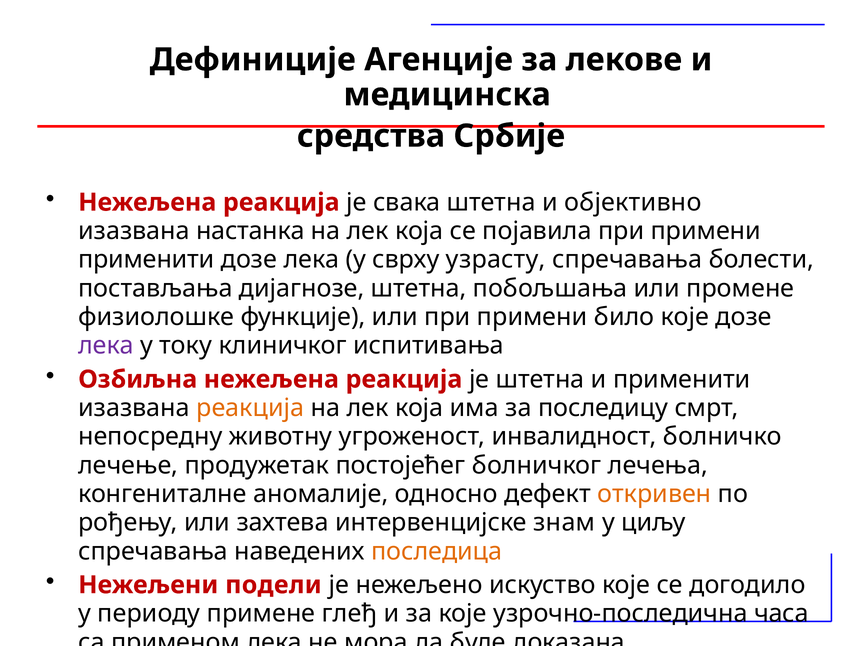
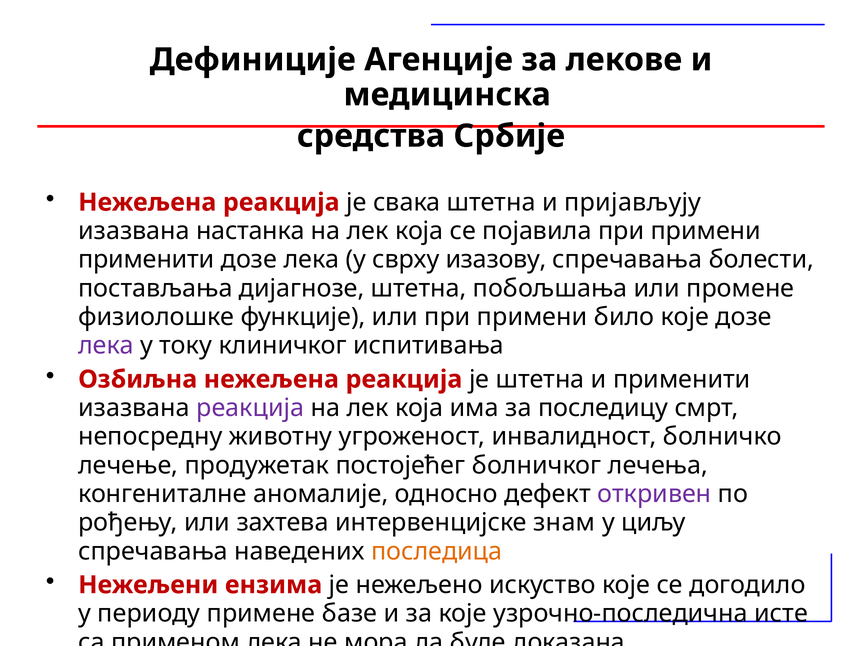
објективно: објективно -> пријављују
узрасту: узрасту -> изазову
реакција at (250, 408) colour: orange -> purple
откривен colour: orange -> purple
подели: подели -> ензима
глеђ: глеђ -> базе
часа: часа -> исте
